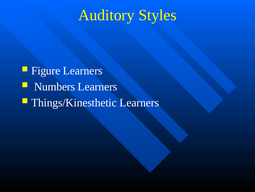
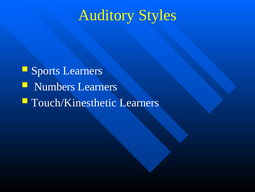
Figure: Figure -> Sports
Things/Kinesthetic: Things/Kinesthetic -> Touch/Kinesthetic
